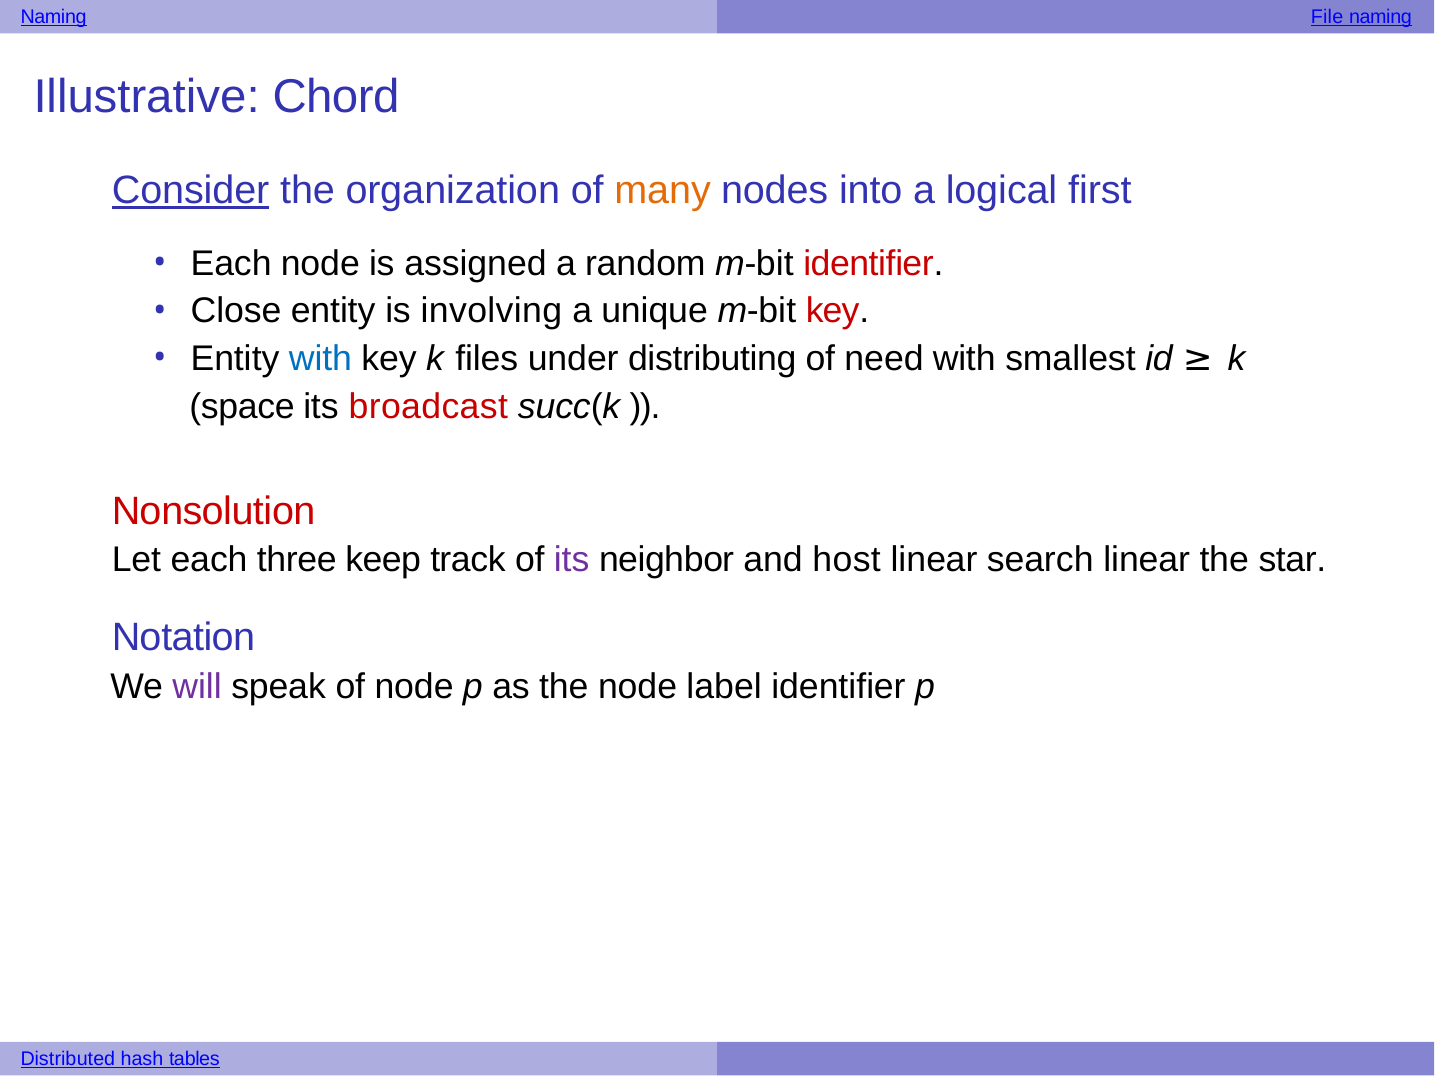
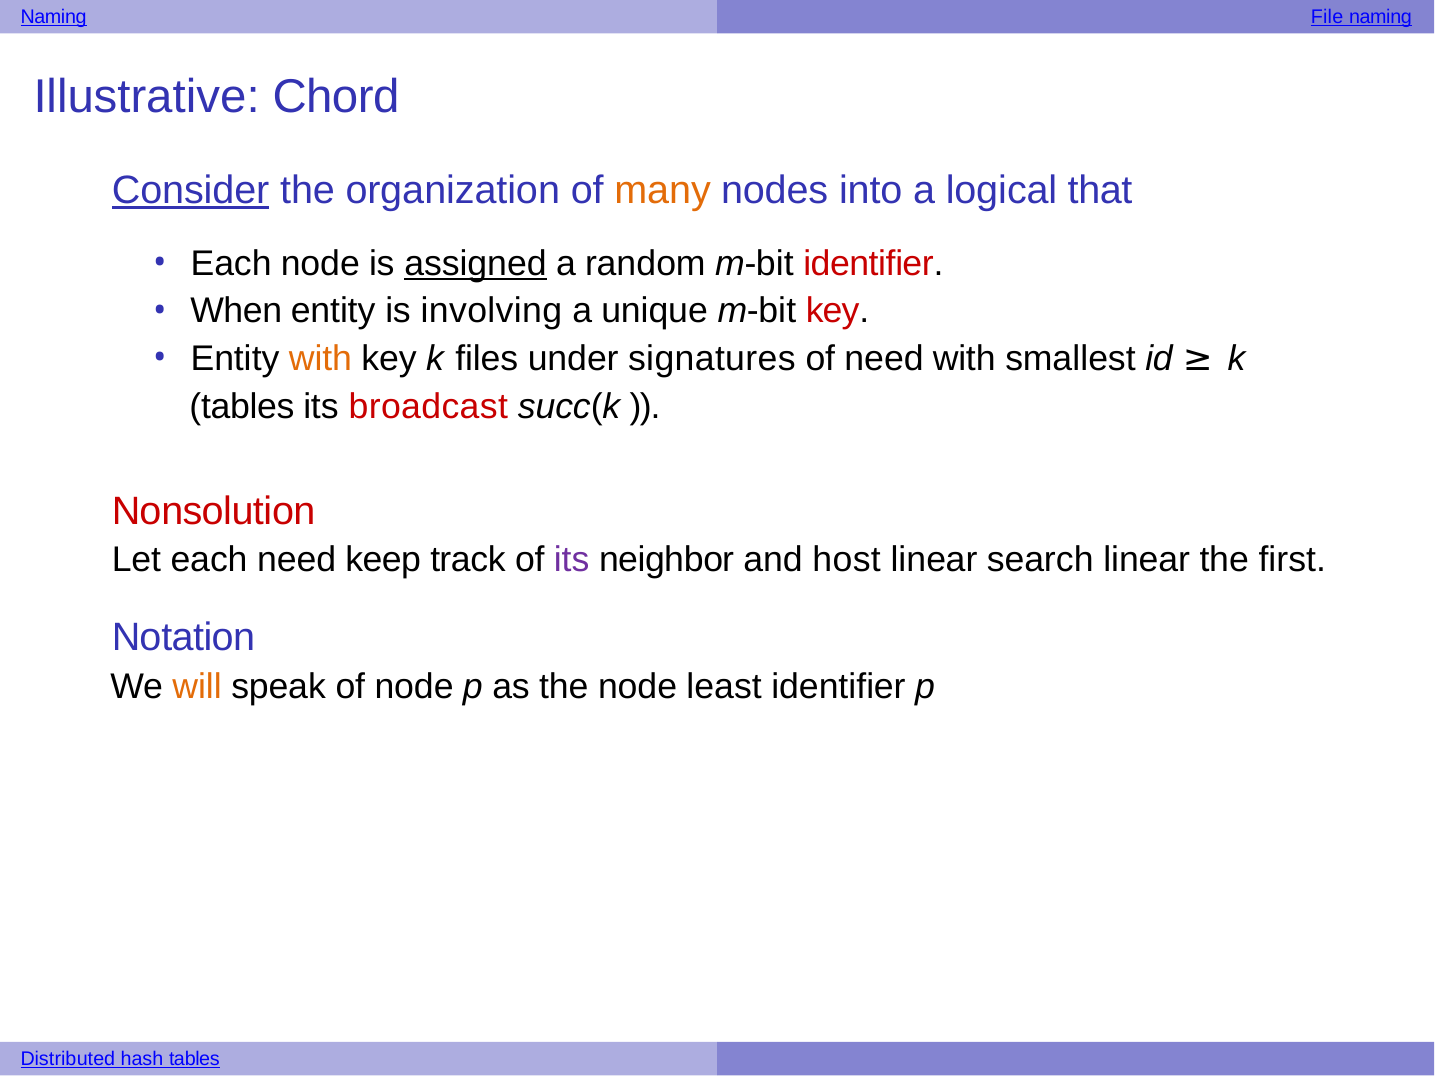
first: first -> that
assigned underline: none -> present
Close: Close -> When
with at (320, 359) colour: blue -> orange
distributing: distributing -> signatures
space at (242, 407): space -> tables
each three: three -> need
star: star -> first
will colour: purple -> orange
label: label -> least
